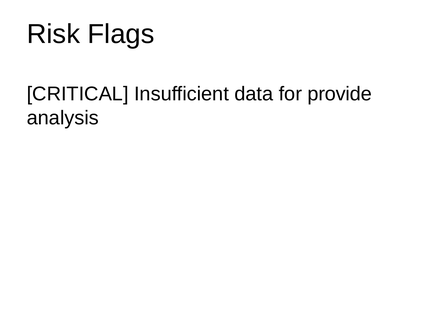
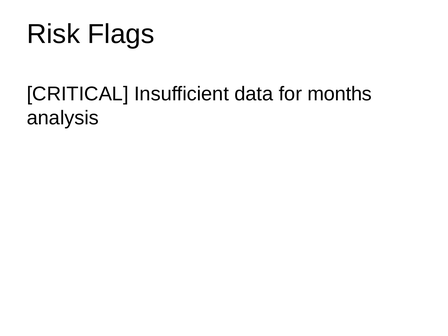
provide: provide -> months
